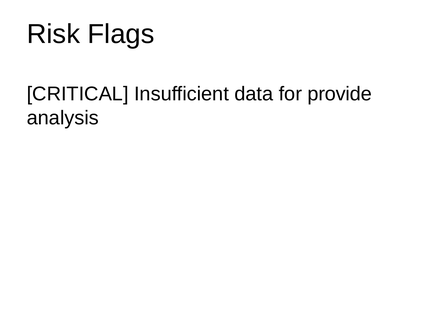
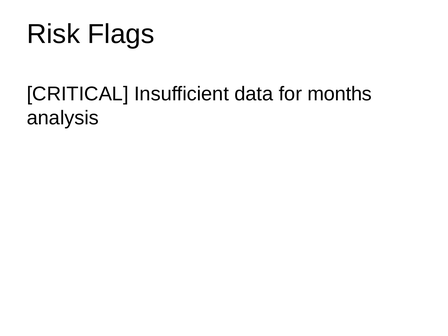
provide: provide -> months
